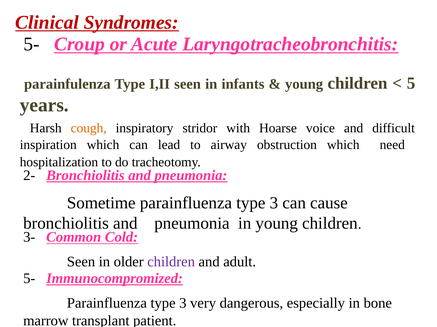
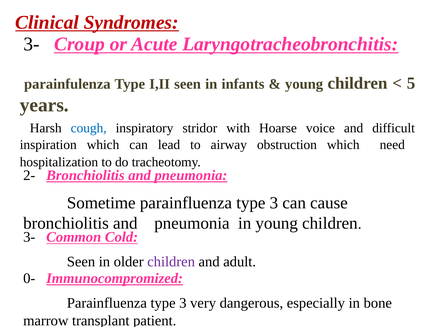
5- at (32, 44): 5- -> 3-
cough colour: orange -> blue
5- at (29, 279): 5- -> 0-
